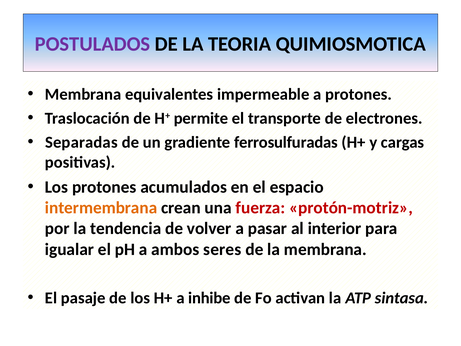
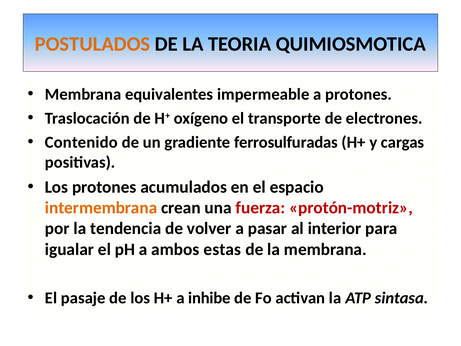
POSTULADOS colour: purple -> orange
permite: permite -> oxígeno
Separadas: Separadas -> Contenido
seres: seres -> estas
